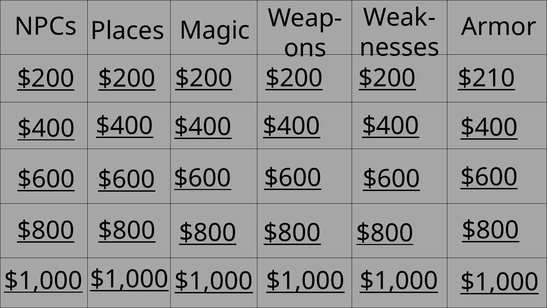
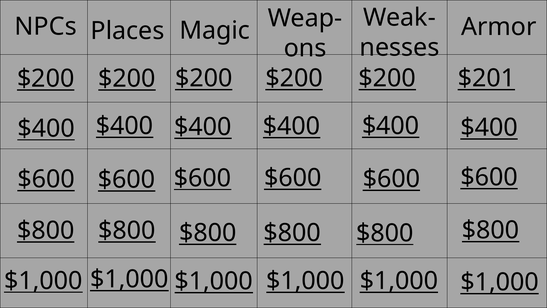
$210: $210 -> $201
